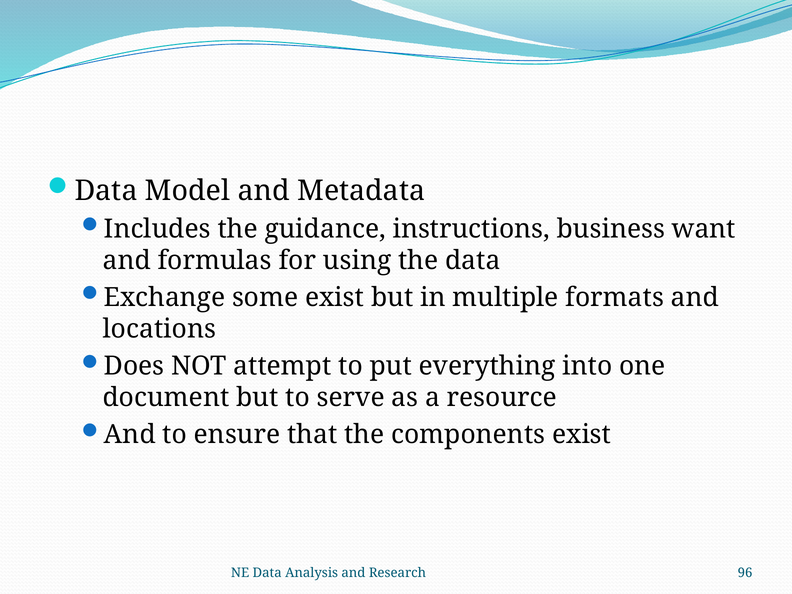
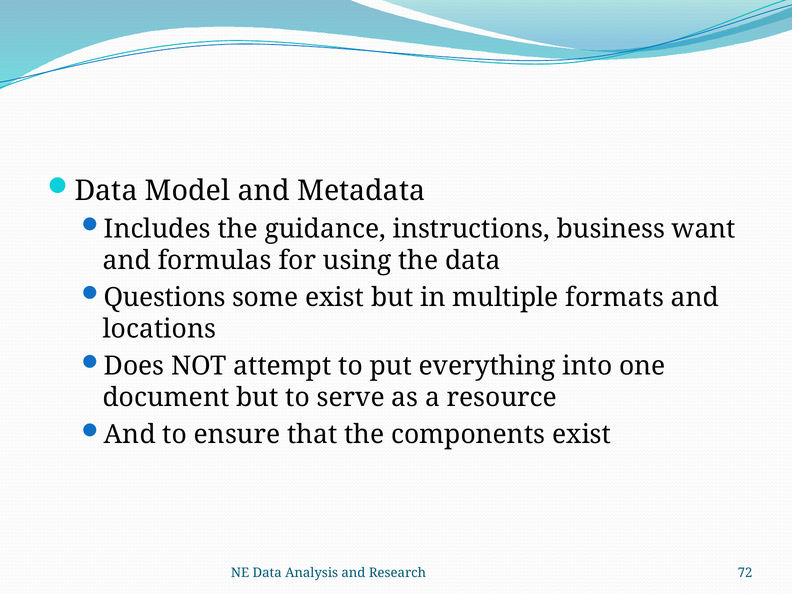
Exchange: Exchange -> Questions
96: 96 -> 72
